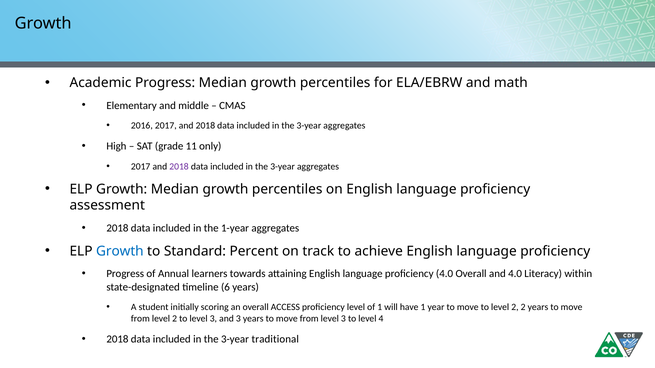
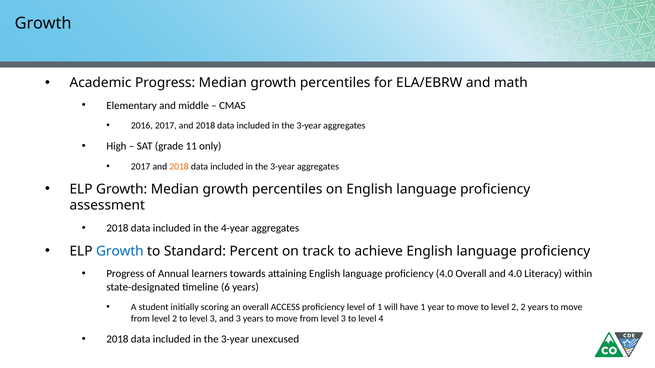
2018 at (179, 167) colour: purple -> orange
1-year: 1-year -> 4-year
traditional: traditional -> unexcused
